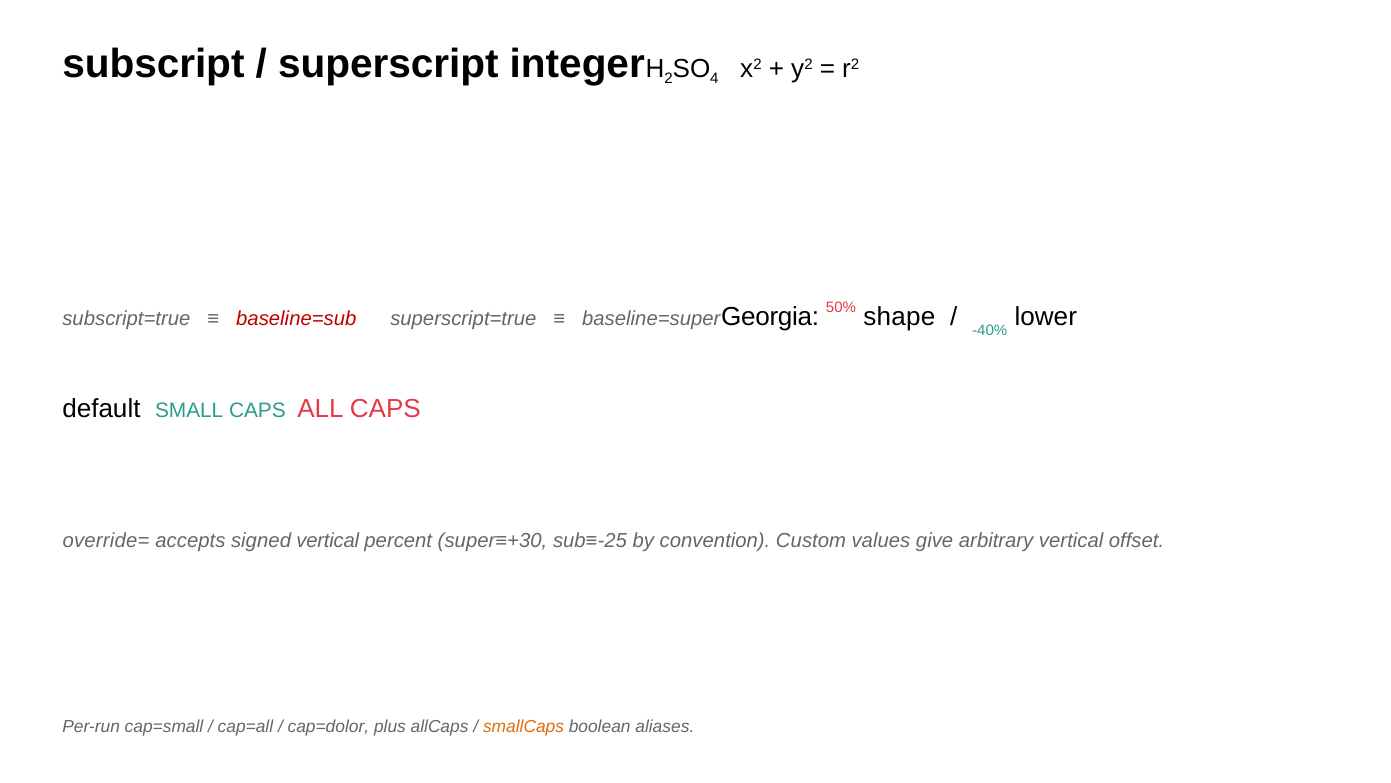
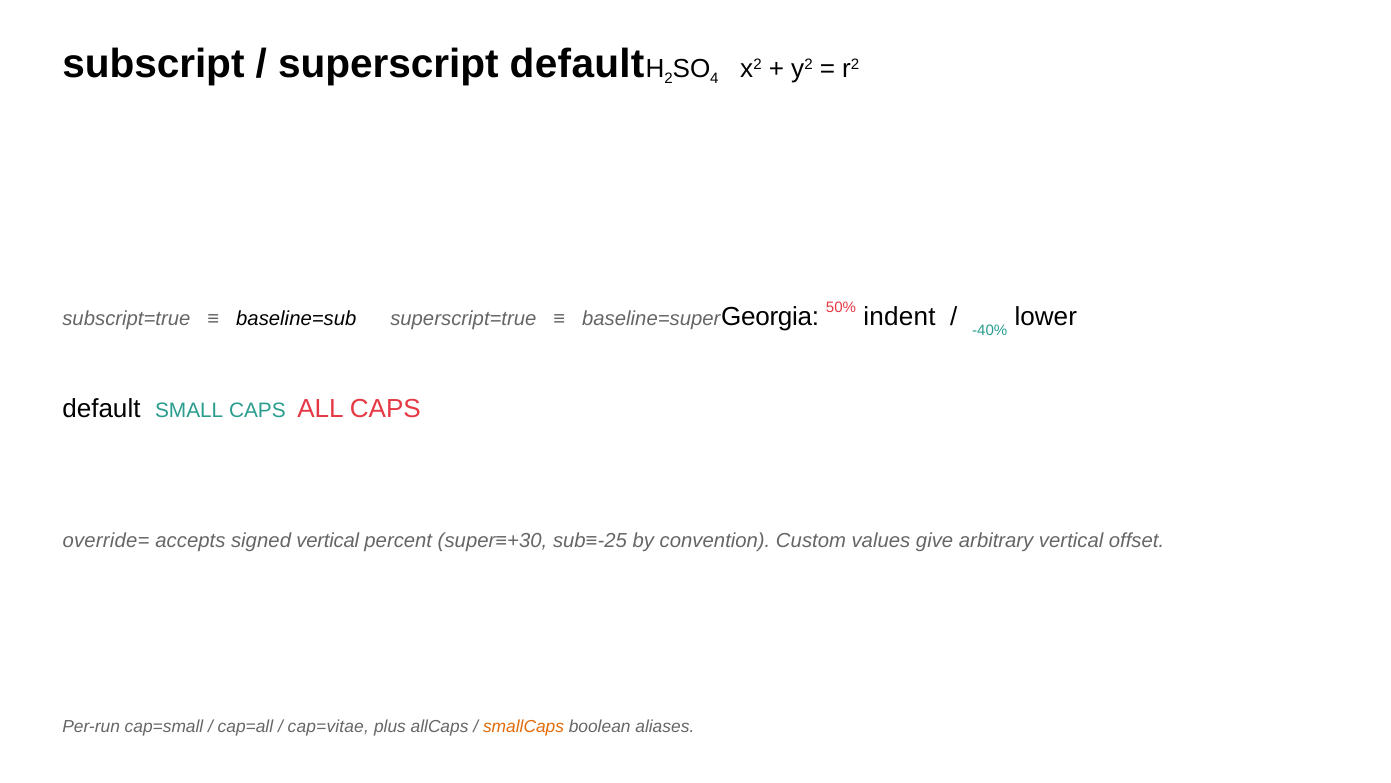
superscript integer: integer -> default
baseline=sub colour: red -> black
shape: shape -> indent
cap=dolor: cap=dolor -> cap=vitae
